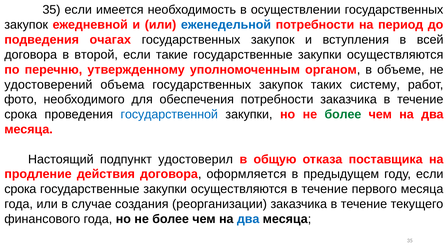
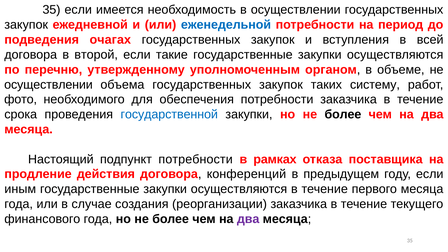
удостоверений at (48, 85): удостоверений -> осуществлении
более at (343, 114) colour: green -> black
подпункт удостоверил: удостоверил -> потребности
общую: общую -> рамках
оформляется: оформляется -> конференций
срока at (20, 189): срока -> иным
два at (248, 219) colour: blue -> purple
